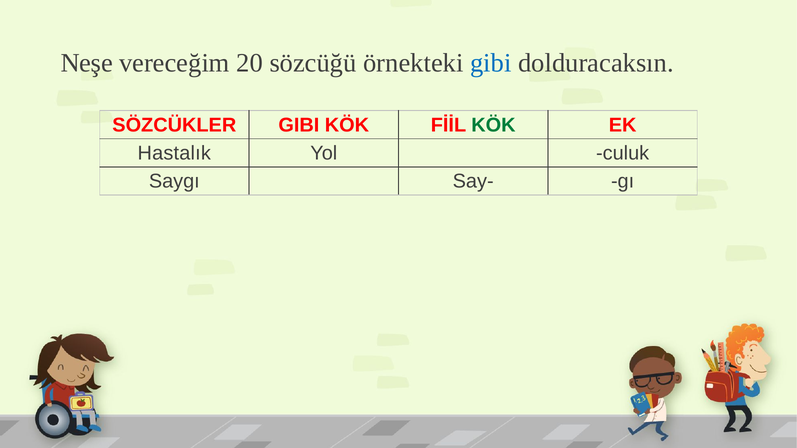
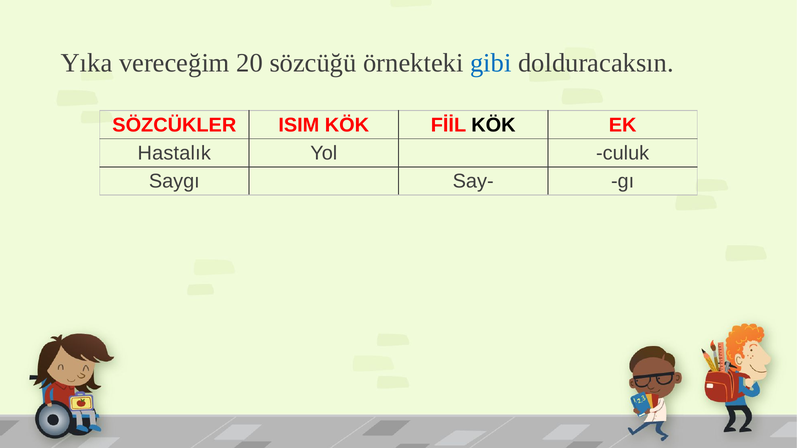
Neşe: Neşe -> Yıka
SÖZCÜKLER GIBI: GIBI -> ISIM
KÖK at (493, 125) colour: green -> black
